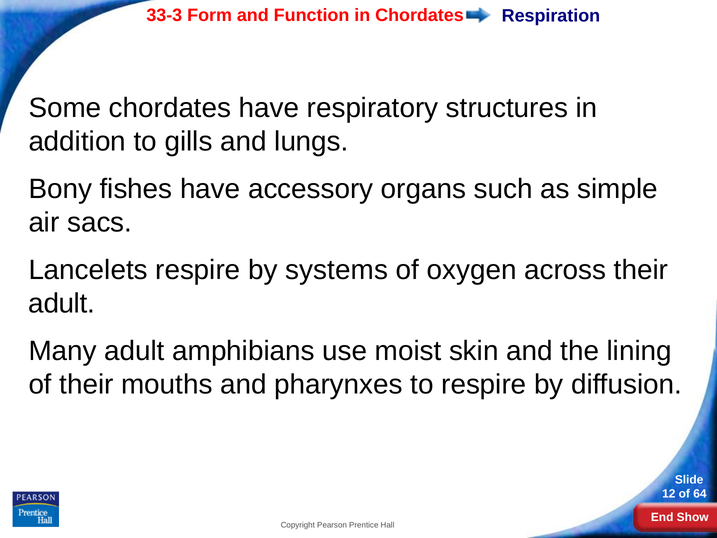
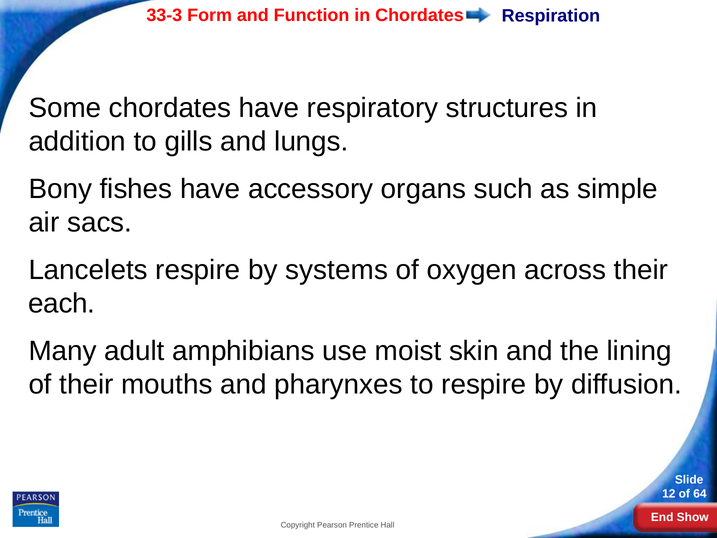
adult at (62, 303): adult -> each
